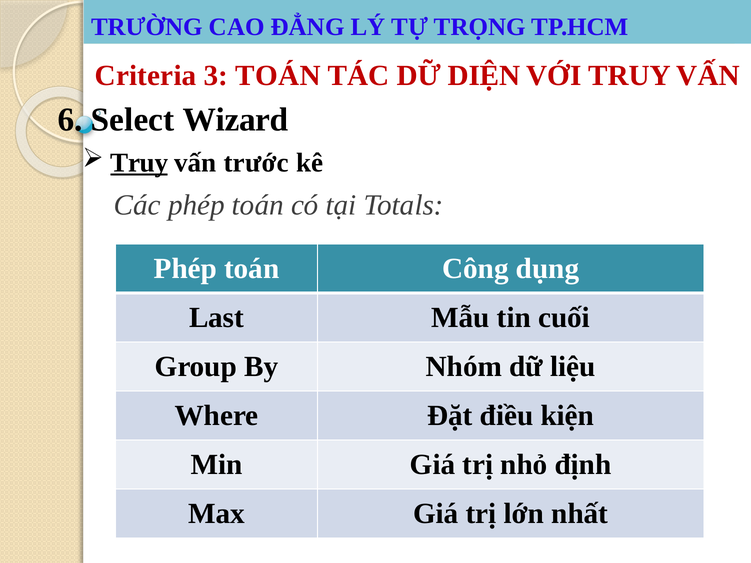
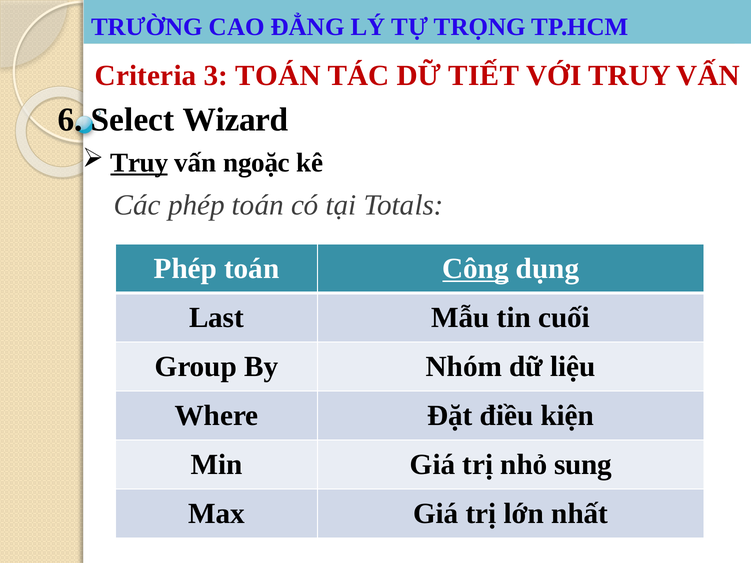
DIỆN: DIỆN -> TIẾT
trước: trước -> ngoặc
Công underline: none -> present
định: định -> sung
